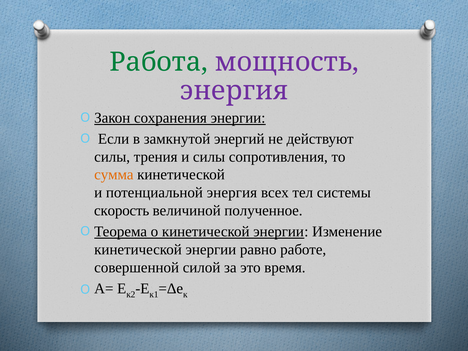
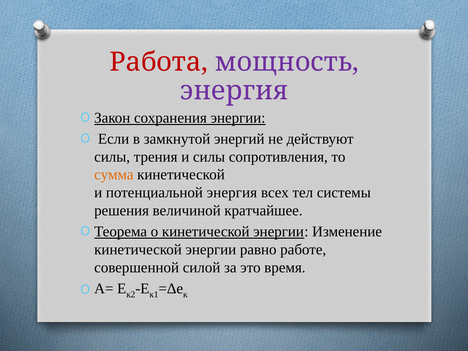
Работа colour: green -> red
скорость: скорость -> решения
полученное: полученное -> кратчайшее
